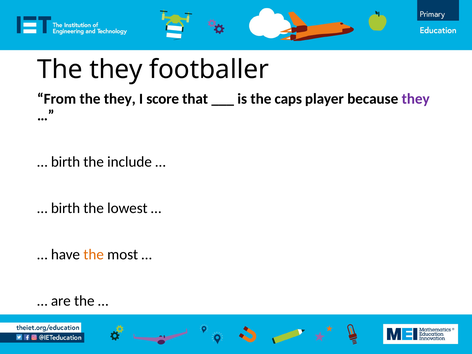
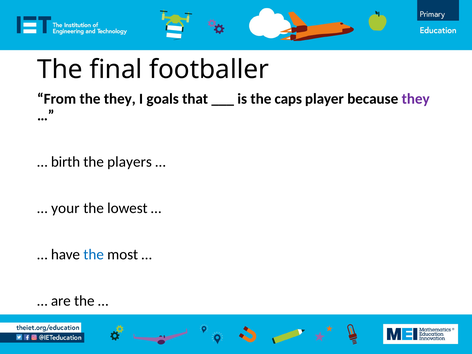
they at (116, 70): they -> final
score: score -> goals
include: include -> players
birth at (66, 208): birth -> your
the at (94, 255) colour: orange -> blue
